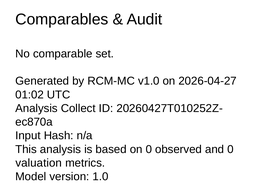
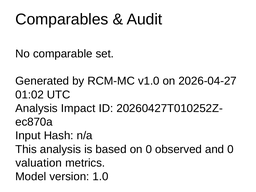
Collect: Collect -> Impact
